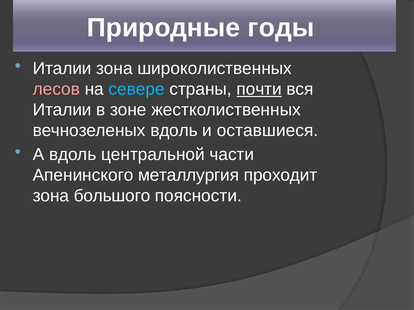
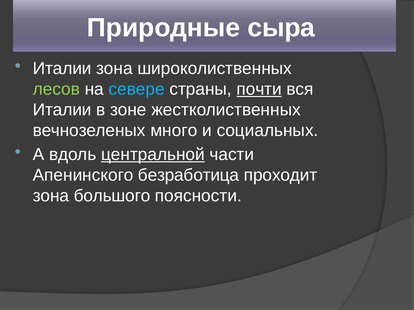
годы: годы -> сыра
лесов colour: pink -> light green
вечнозеленых вдоль: вдоль -> много
оставшиеся: оставшиеся -> социальных
центральной underline: none -> present
металлургия: металлургия -> безработица
